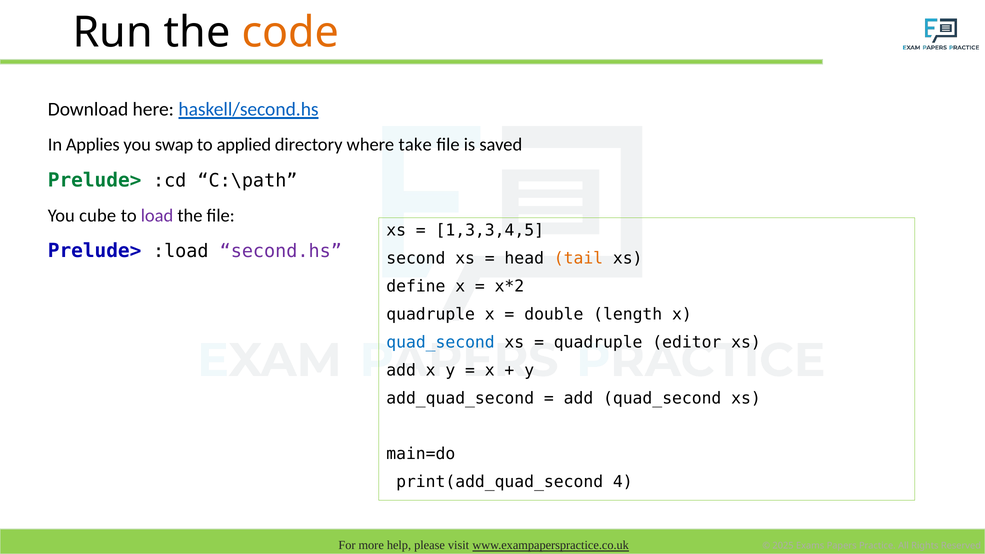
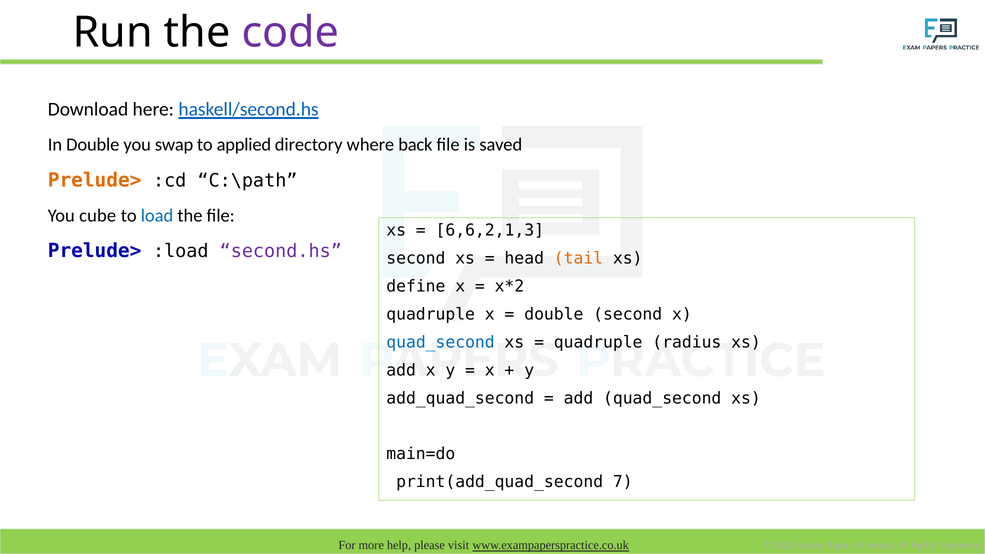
code colour: orange -> purple
In Applies: Applies -> Double
take: take -> back
Prelude> at (95, 180) colour: green -> orange
load colour: purple -> blue
1,3,3,4,5: 1,3,3,4,5 -> 6,6,2,1,3
double length: length -> second
editor: editor -> radius
4: 4 -> 7
